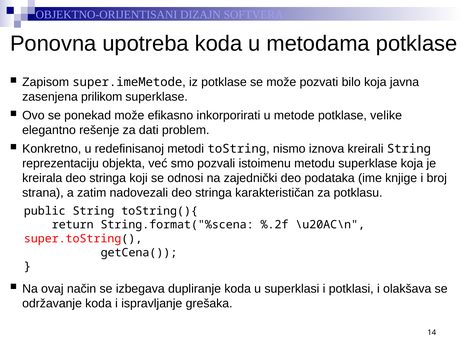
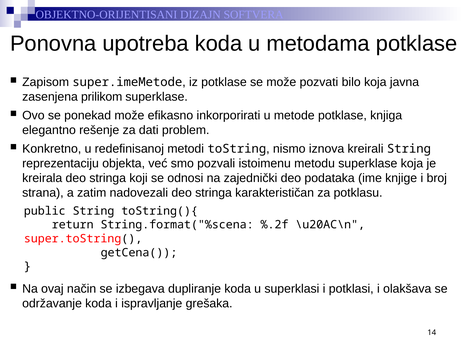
velike: velike -> knjiga
